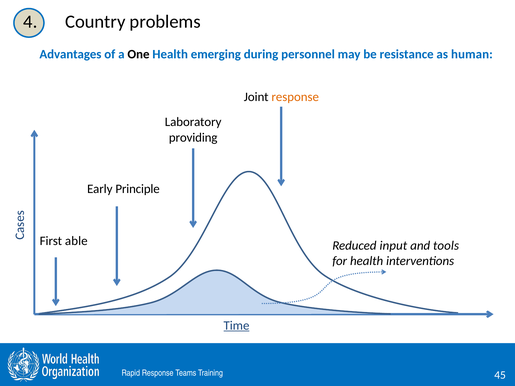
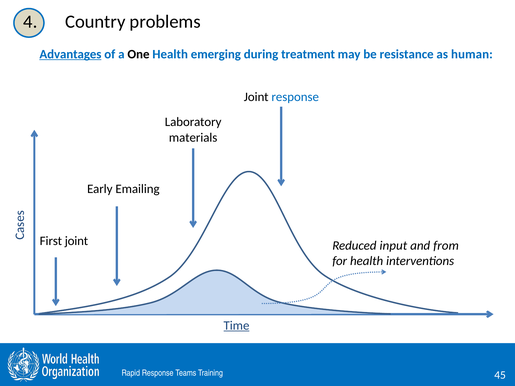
Advantages underline: none -> present
personnel: personnel -> treatment
response at (295, 97) colour: orange -> blue
providing: providing -> materials
Principle: Principle -> Emailing
First able: able -> joint
tools: tools -> from
